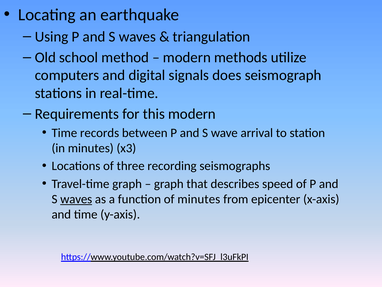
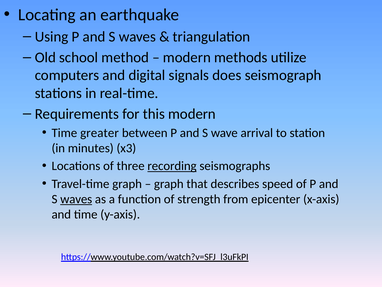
records: records -> greater
recording underline: none -> present
of minutes: minutes -> strength
